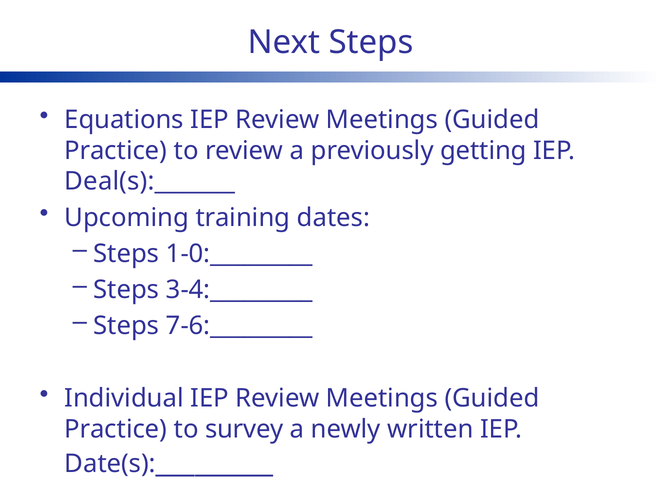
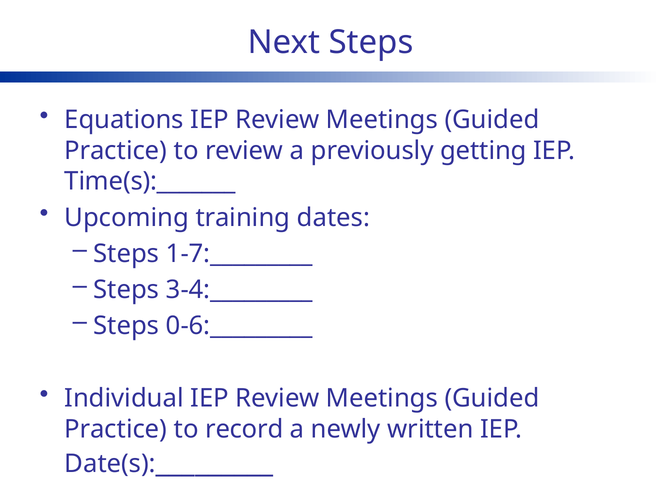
Deal(s):_______: Deal(s):_______ -> Time(s):_______
1-0:_________: 1-0:_________ -> 1-7:_________
7-6:_________: 7-6:_________ -> 0-6:_________
survey: survey -> record
